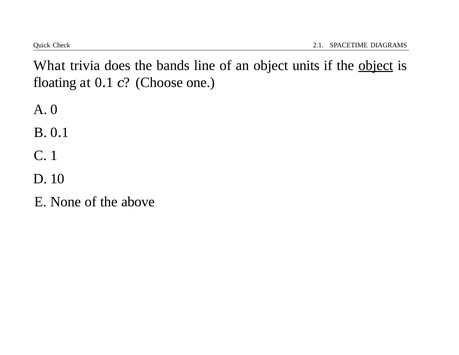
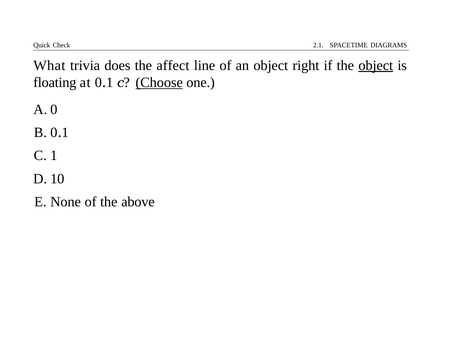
bands: bands -> affect
units: units -> right
Choose underline: none -> present
